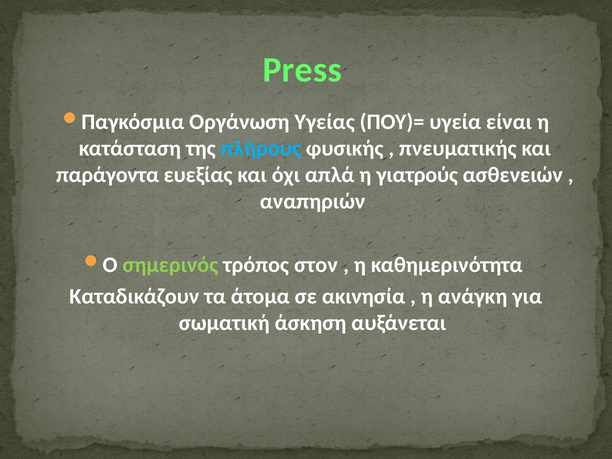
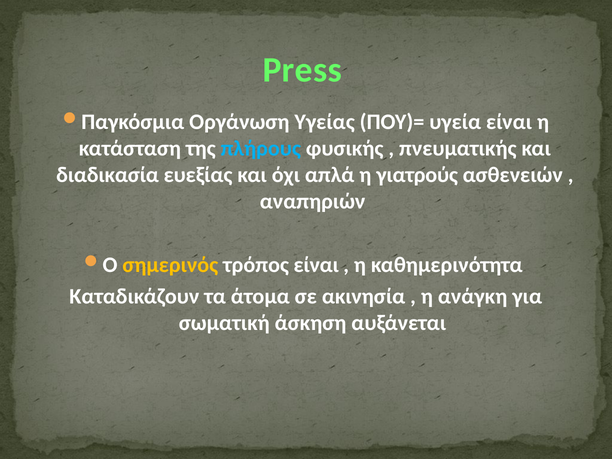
παράγοντα: παράγοντα -> διαδικασία
σημερινός colour: light green -> yellow
τρόπος στον: στον -> είναι
